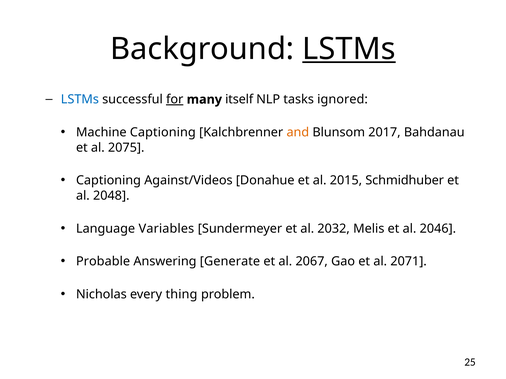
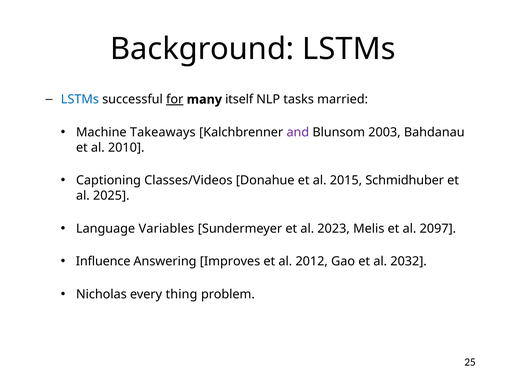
LSTMs at (349, 49) underline: present -> none
ignored: ignored -> married
Machine Captioning: Captioning -> Takeaways
and colour: orange -> purple
2017: 2017 -> 2003
2075: 2075 -> 2010
Against/Videos: Against/Videos -> Classes/Videos
2048: 2048 -> 2025
2032: 2032 -> 2023
2046: 2046 -> 2097
Probable: Probable -> Influence
Generate: Generate -> Improves
2067: 2067 -> 2012
2071: 2071 -> 2032
